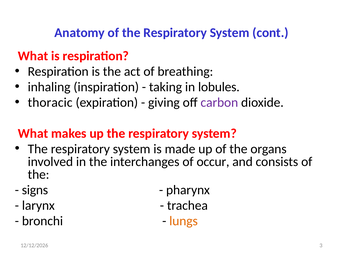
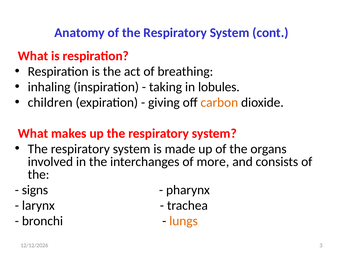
thoracic: thoracic -> children
carbon colour: purple -> orange
occur: occur -> more
